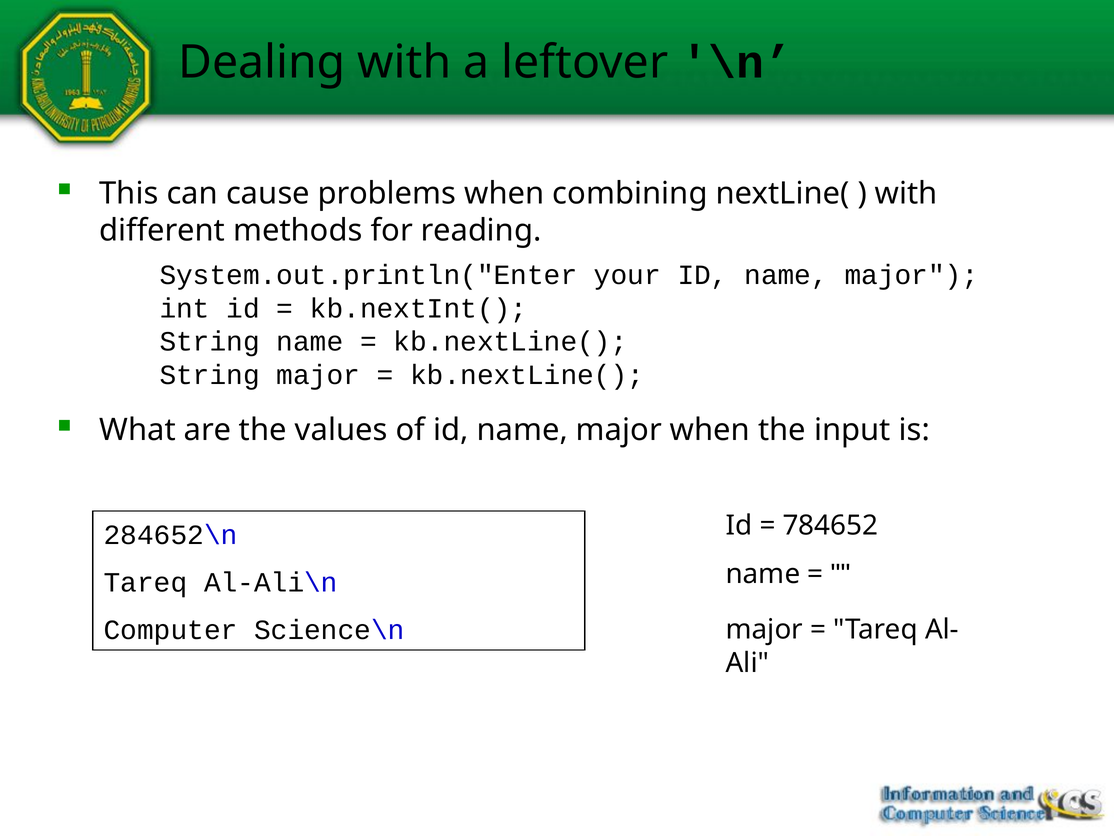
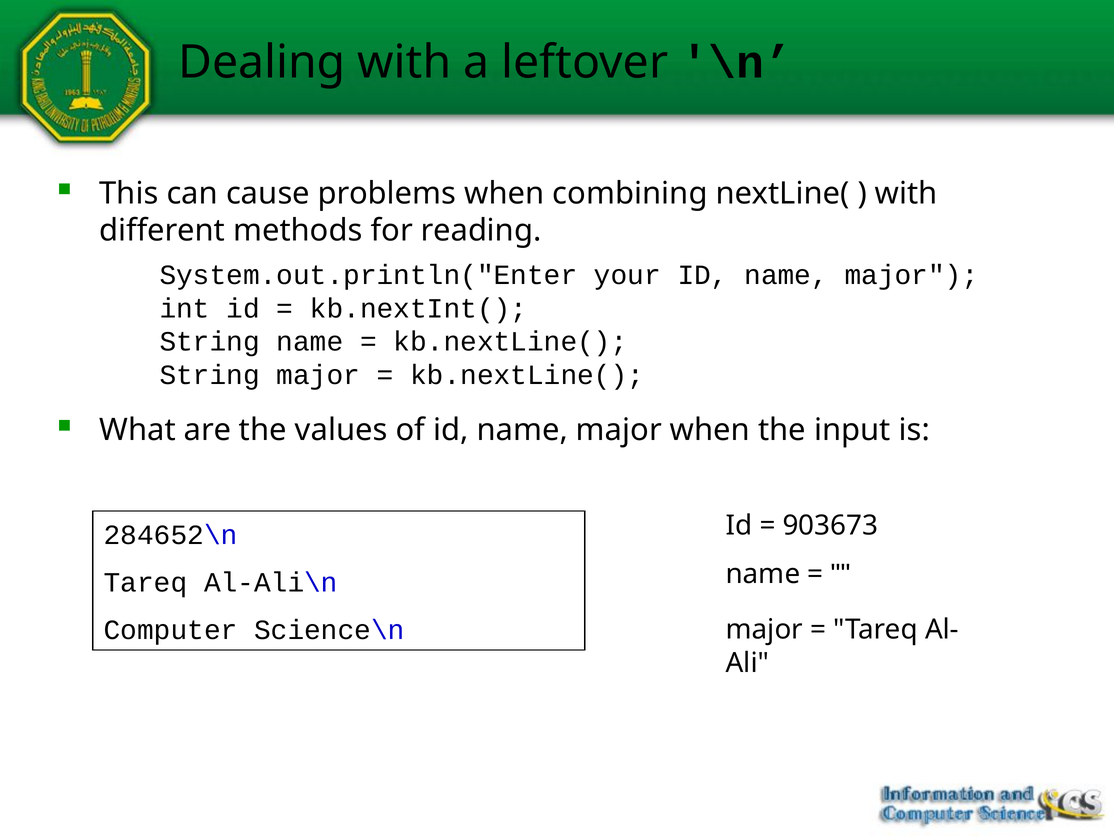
784652: 784652 -> 903673
